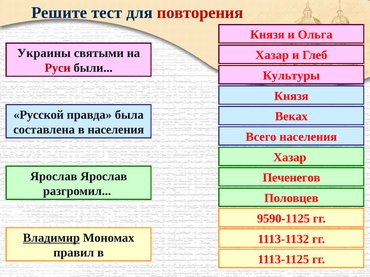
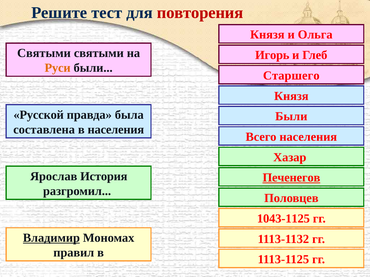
Украины at (44, 53): Украины -> Святыми
Хазар at (272, 55): Хазар -> Игорь
Руси colour: red -> orange
Культуры: Культуры -> Старшего
Веках at (291, 117): Веках -> Были
Ярослав Ярослав: Ярослав -> История
Печенегов underline: none -> present
9590-1125: 9590-1125 -> 1043-1125
